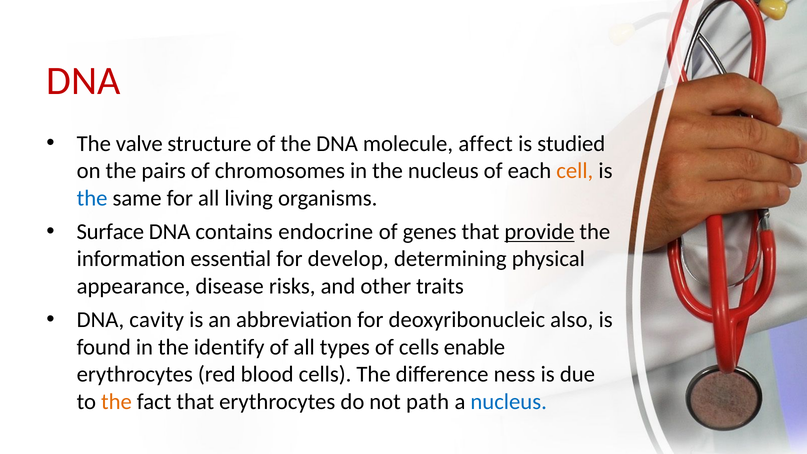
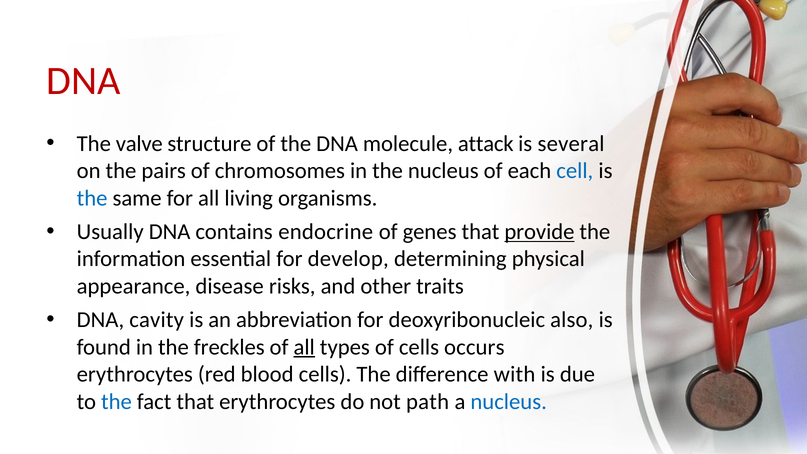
affect: affect -> attack
studied: studied -> several
cell colour: orange -> blue
Surface: Surface -> Usually
identify: identify -> freckles
all at (304, 347) underline: none -> present
enable: enable -> occurs
ness: ness -> with
the at (116, 401) colour: orange -> blue
